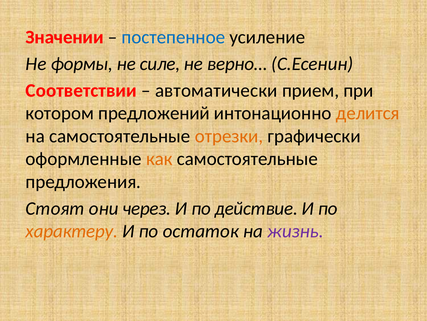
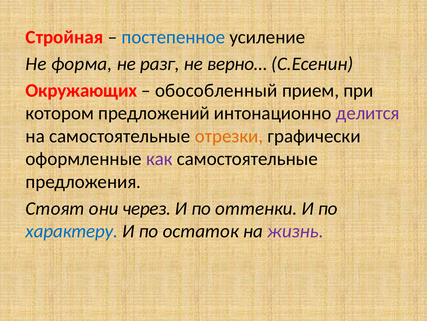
Значении: Значении -> Стройная
формы: формы -> форма
силе: силе -> разг
Соответствии: Соответствии -> Окружающих
автоматически: автоматически -> обособленный
делится colour: orange -> purple
как colour: orange -> purple
действие: действие -> оттенки
характеру colour: orange -> blue
